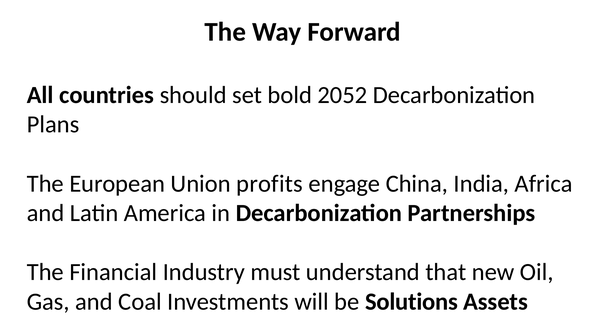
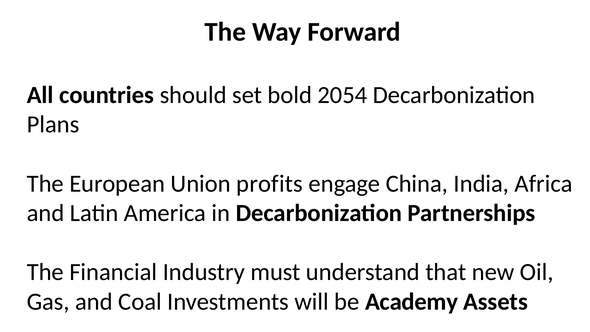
2052: 2052 -> 2054
Solutions: Solutions -> Academy
